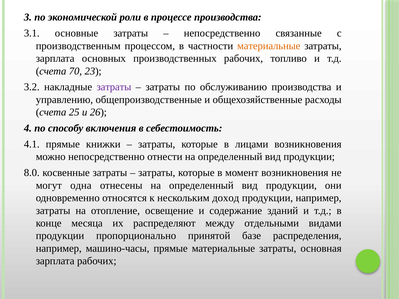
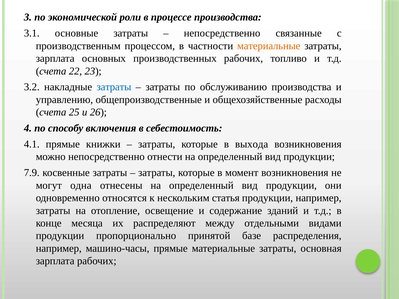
70: 70 -> 22
затраты at (114, 87) colour: purple -> blue
лицами: лицами -> выхода
8.0: 8.0 -> 7.9
доход: доход -> статья
